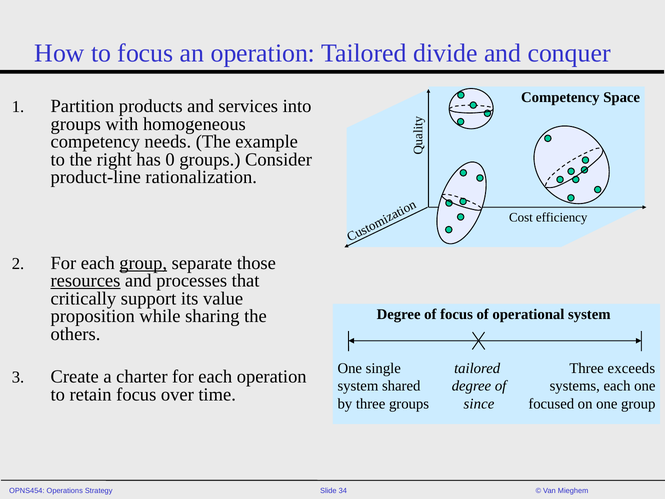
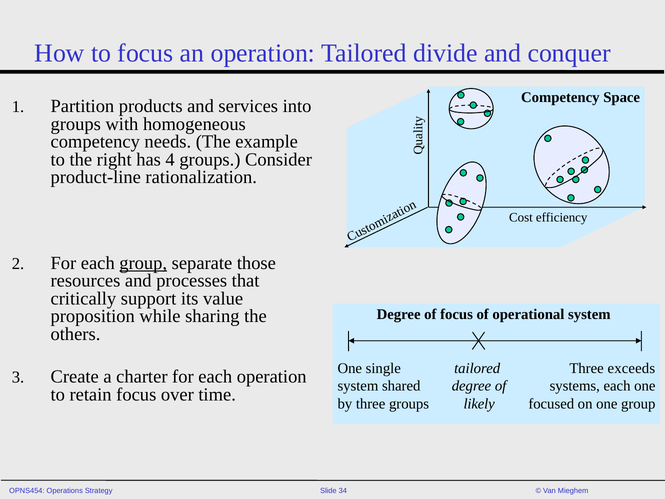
0: 0 -> 4
resources underline: present -> none
since: since -> likely
